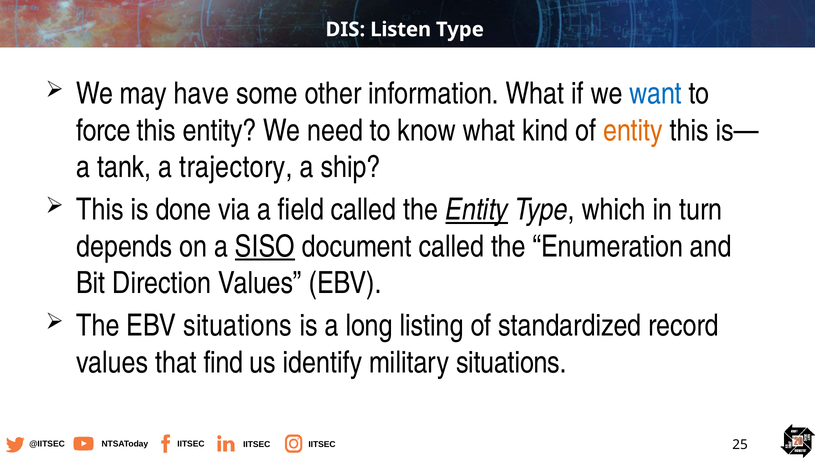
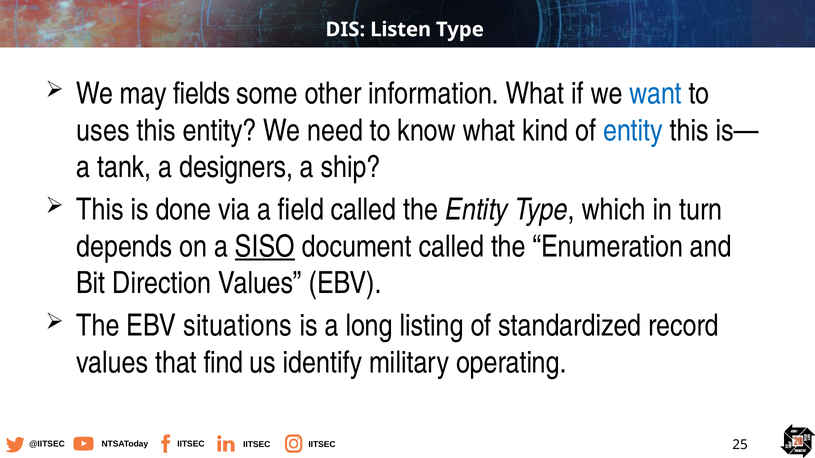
have: have -> fields
force: force -> uses
entity at (633, 131) colour: orange -> blue
trajectory: trajectory -> designers
Entity at (477, 210) underline: present -> none
military situations: situations -> operating
